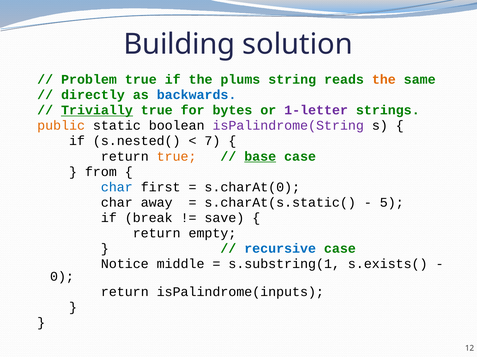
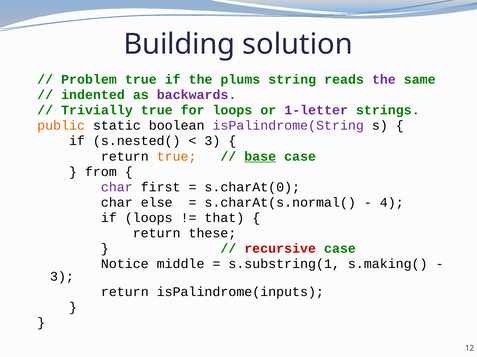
the at (384, 80) colour: orange -> purple
directly: directly -> indented
backwards colour: blue -> purple
Trivially underline: present -> none
for bytes: bytes -> loops
7 at (212, 141): 7 -> 3
char at (117, 187) colour: blue -> purple
away: away -> else
s.charAt(s.static(: s.charAt(s.static( -> s.charAt(s.normal(
5: 5 -> 4
if break: break -> loops
save: save -> that
empty: empty -> these
recursive colour: blue -> red
s.exists(: s.exists( -> s.making(
0 at (62, 277): 0 -> 3
